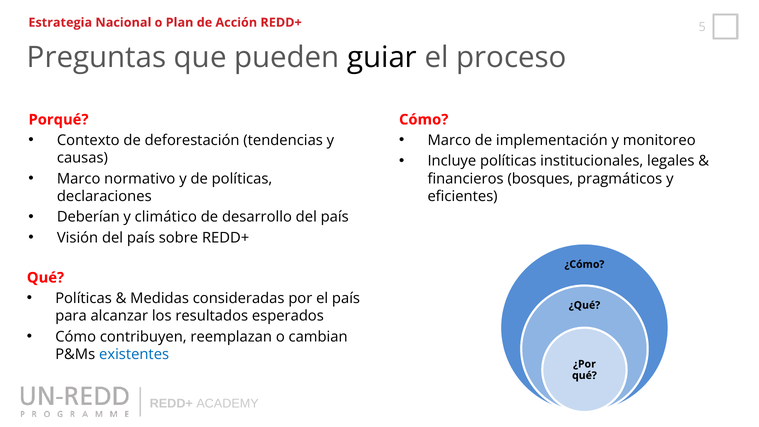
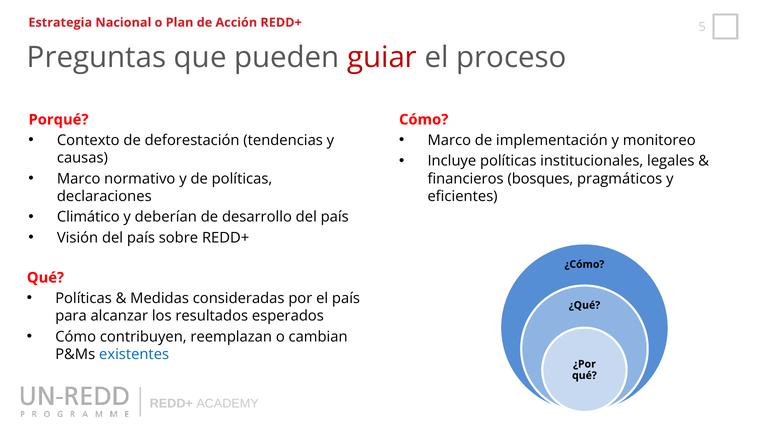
guiar colour: black -> red
Deberían: Deberían -> Climático
climático: climático -> deberían
